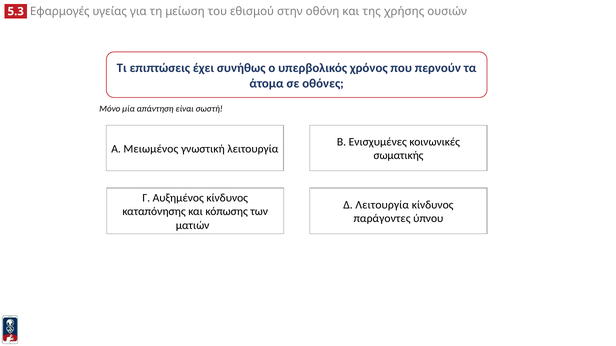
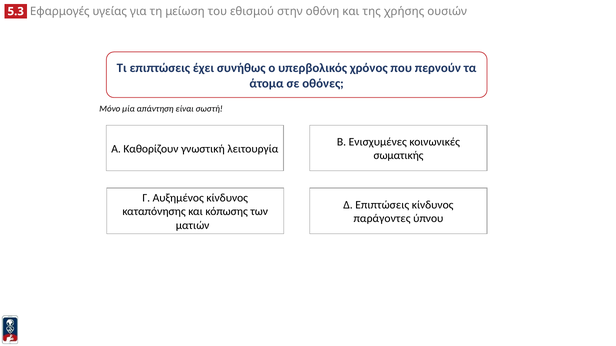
Μειωμένος: Μειωμένος -> Καθορίζουν
Δ Λειτουργία: Λειτουργία -> Επιπτώσεις
